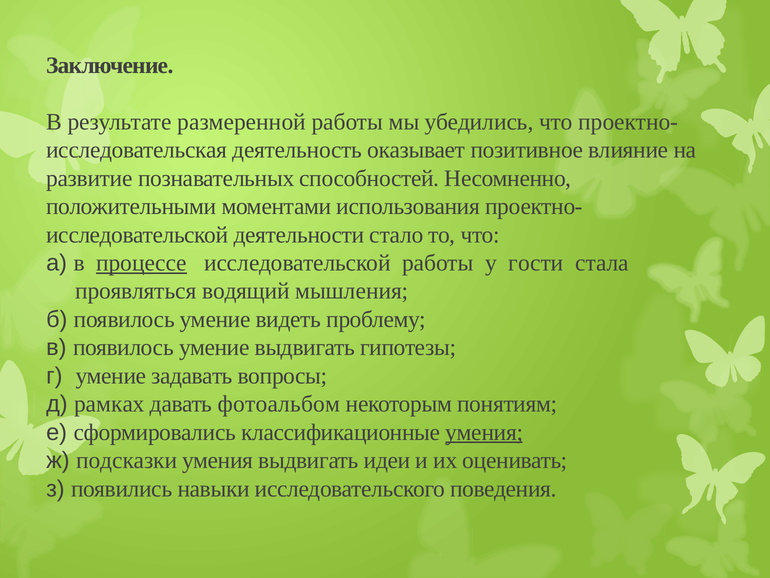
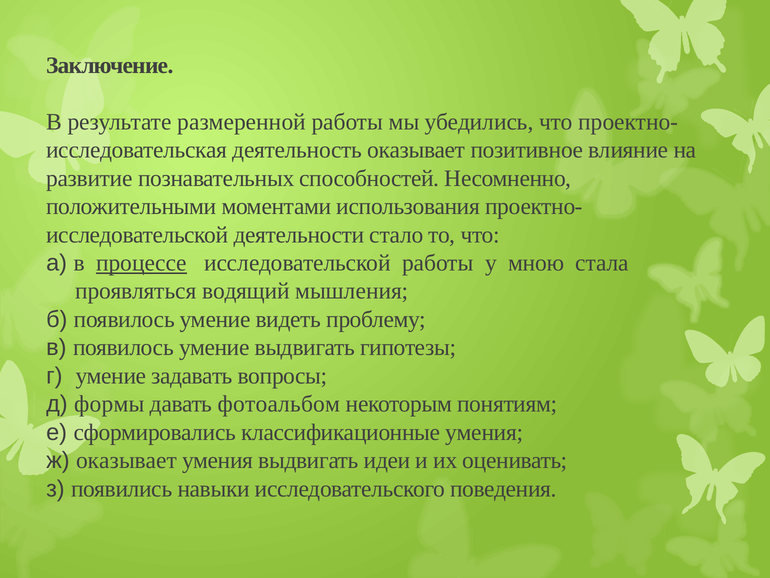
гости: гости -> мною
рамках: рамках -> формы
умения at (484, 432) underline: present -> none
ж подсказки: подсказки -> оказывает
